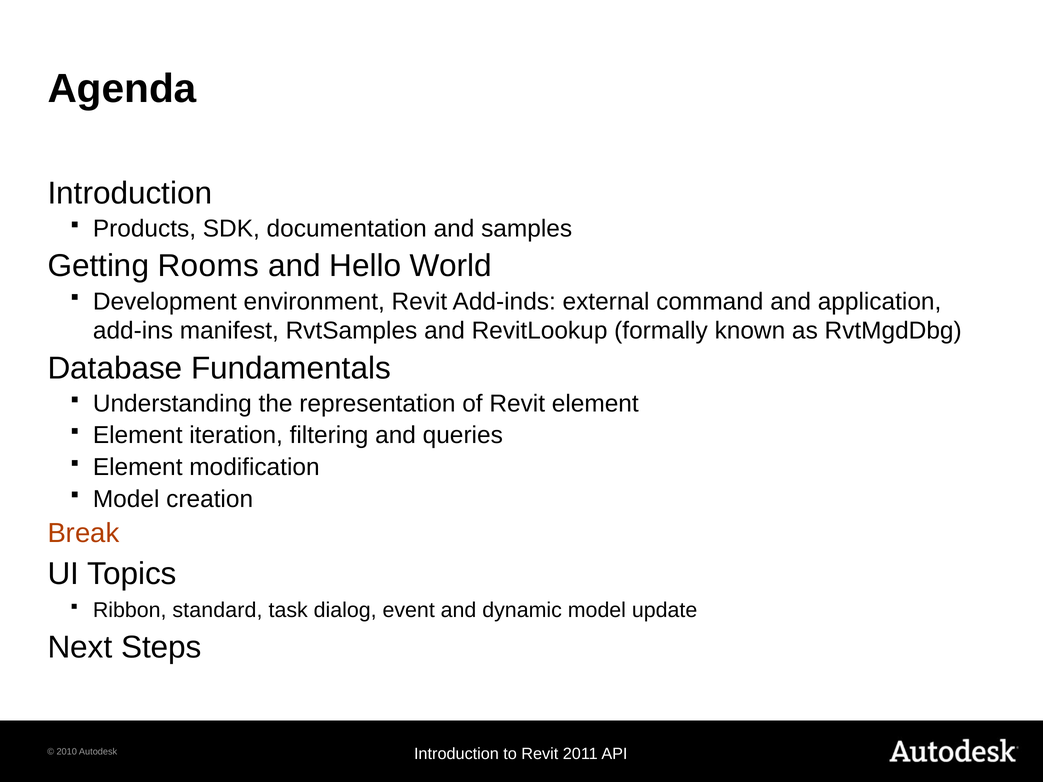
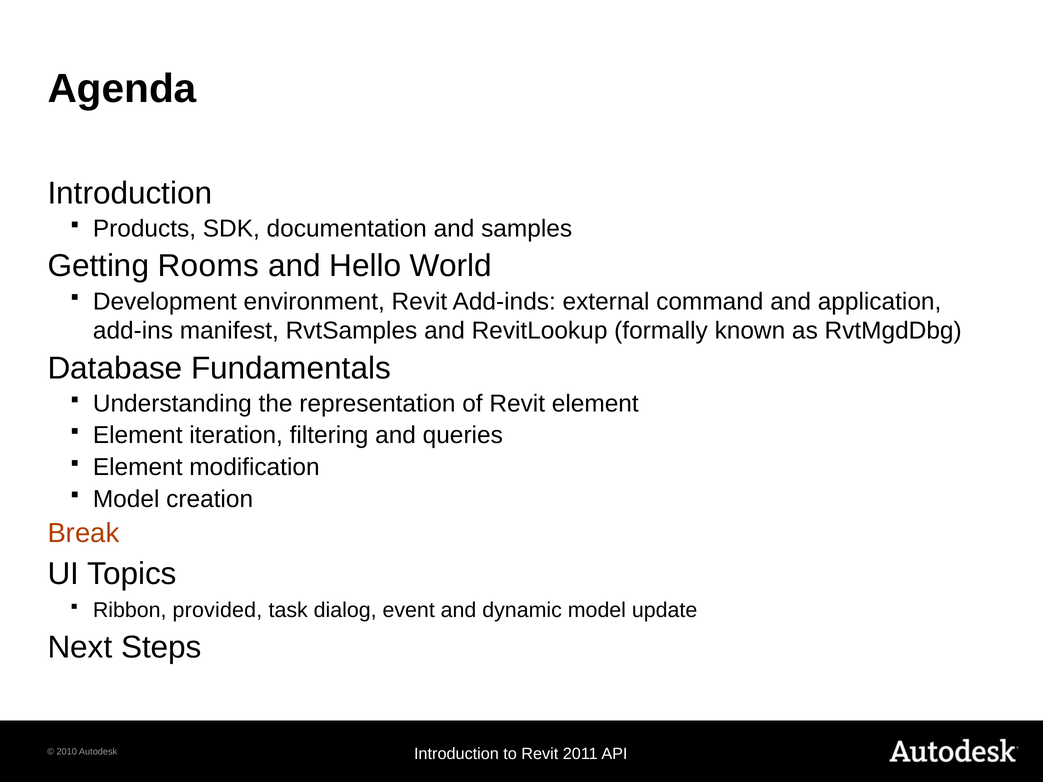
standard: standard -> provided
